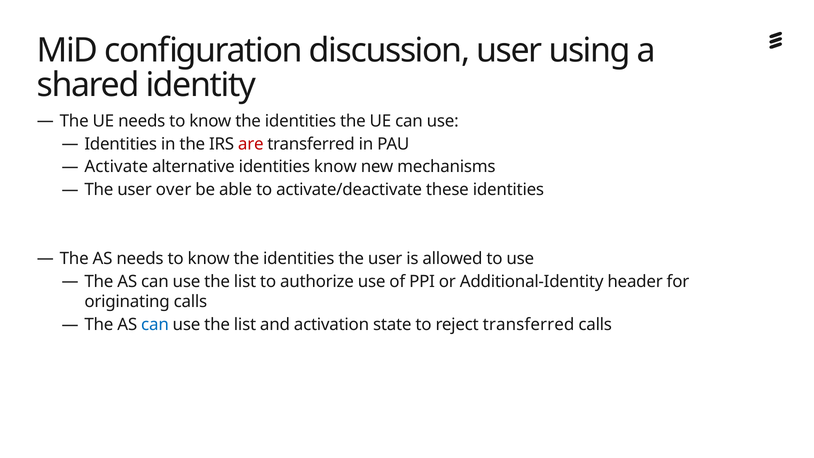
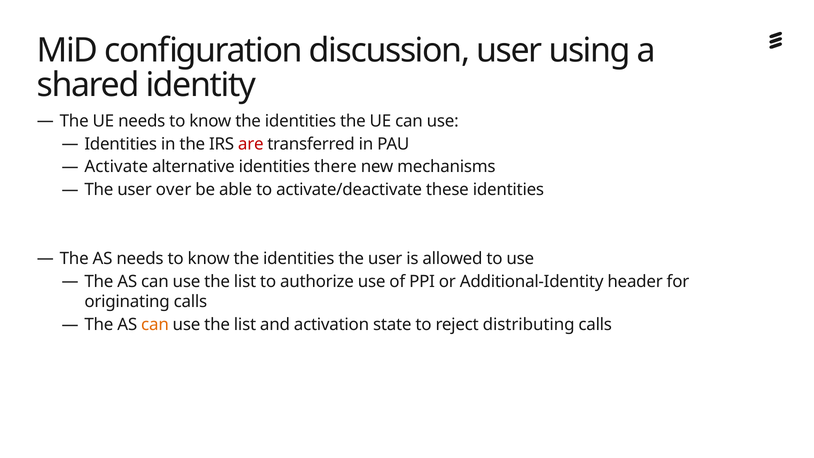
identities know: know -> there
can at (155, 325) colour: blue -> orange
reject transferred: transferred -> distributing
